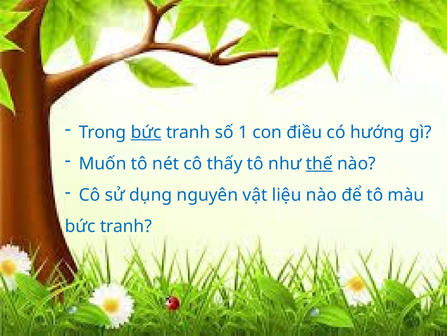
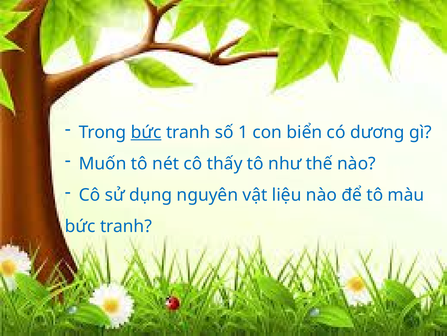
điều: điều -> biển
hướng: hướng -> dương
thế underline: present -> none
